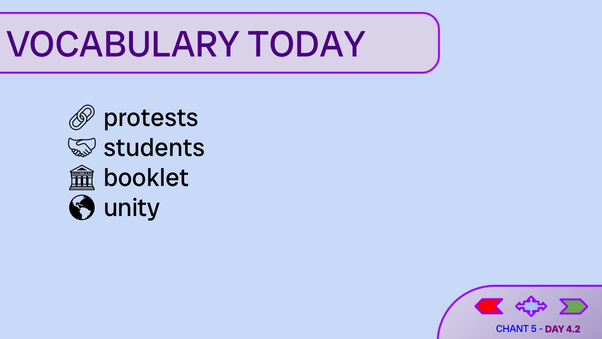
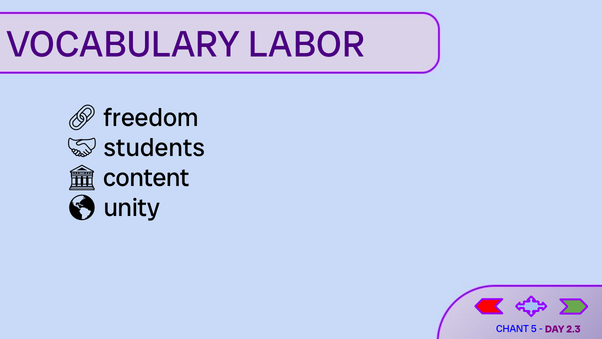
TODAY: TODAY -> LABOR
protests: protests -> freedom
booklet: booklet -> content
4.2: 4.2 -> 2.3
